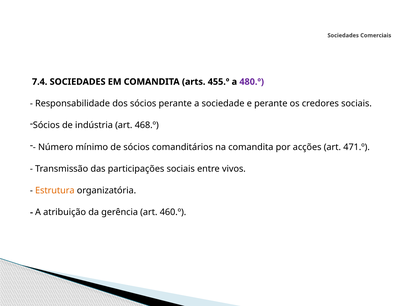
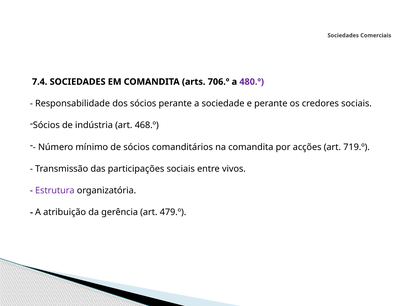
455.º: 455.º -> 706.º
471.º: 471.º -> 719.º
Estrutura colour: orange -> purple
460.º: 460.º -> 479.º
